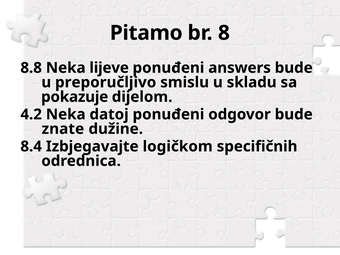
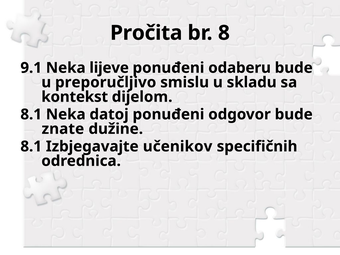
Pitamo: Pitamo -> Pročita
8.8: 8.8 -> 9.1
answers: answers -> odaberu
pokazuje: pokazuje -> kontekst
4.2 at (31, 114): 4.2 -> 8.1
8.4 at (31, 146): 8.4 -> 8.1
logičkom: logičkom -> učenikov
